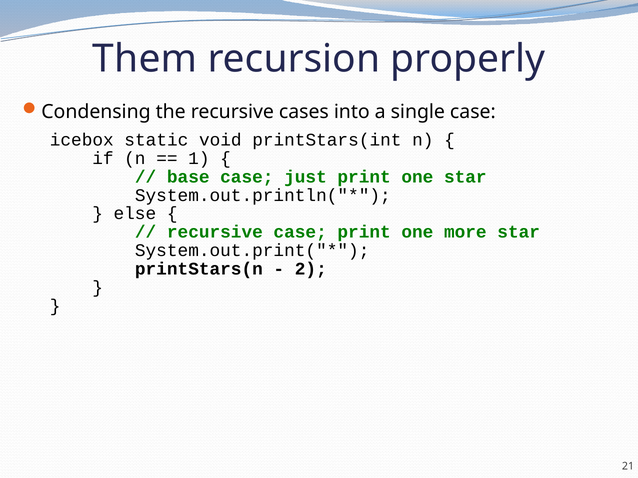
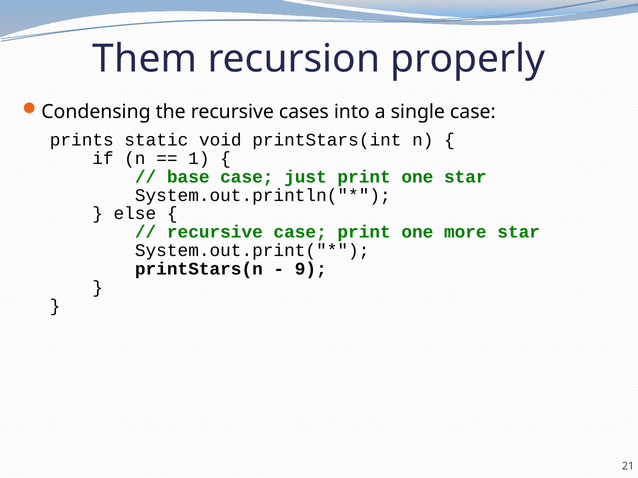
icebox: icebox -> prints
2: 2 -> 9
